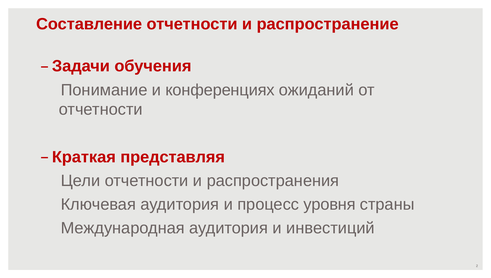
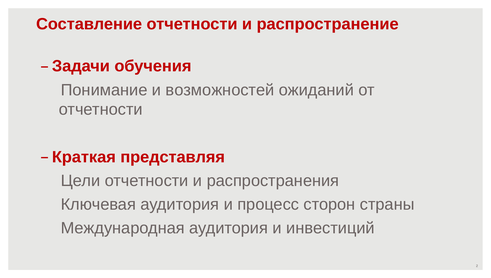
конференциях: конференциях -> возможностей
уровня: уровня -> сторон
